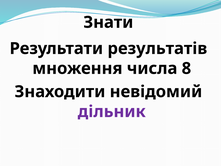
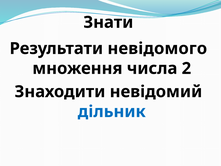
результатів: результатів -> невідомого
8: 8 -> 2
дільник colour: purple -> blue
